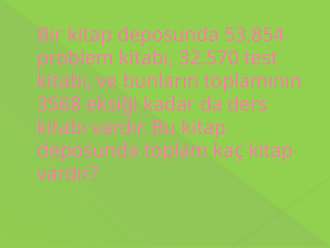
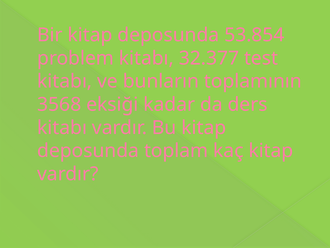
32.570: 32.570 -> 32.377
